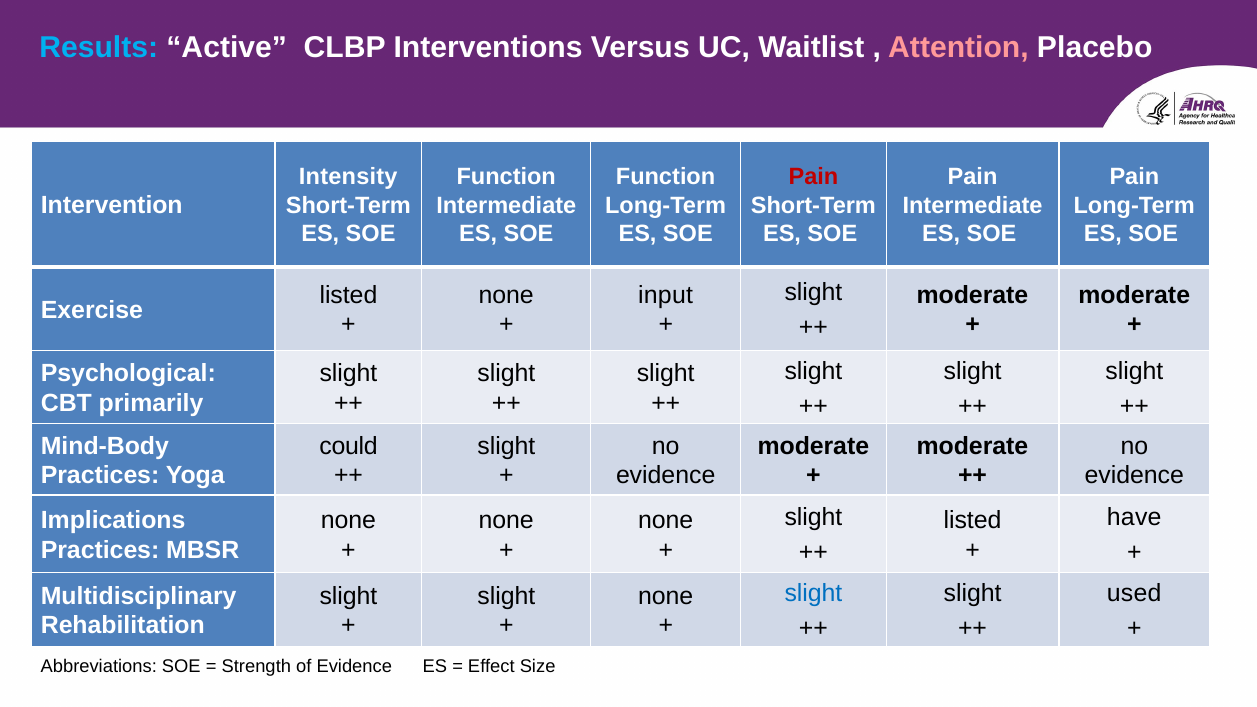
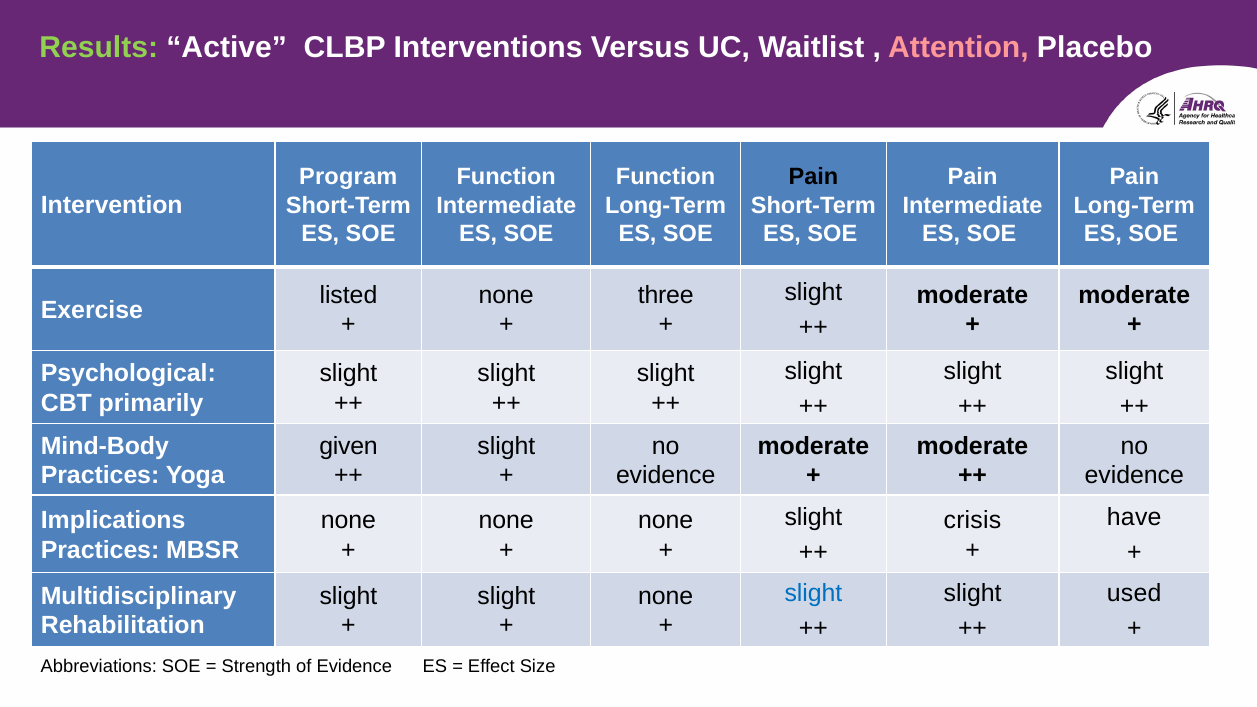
Results colour: light blue -> light green
Intensity: Intensity -> Program
Pain at (813, 177) colour: red -> black
input: input -> three
could: could -> given
listed at (973, 520): listed -> crisis
